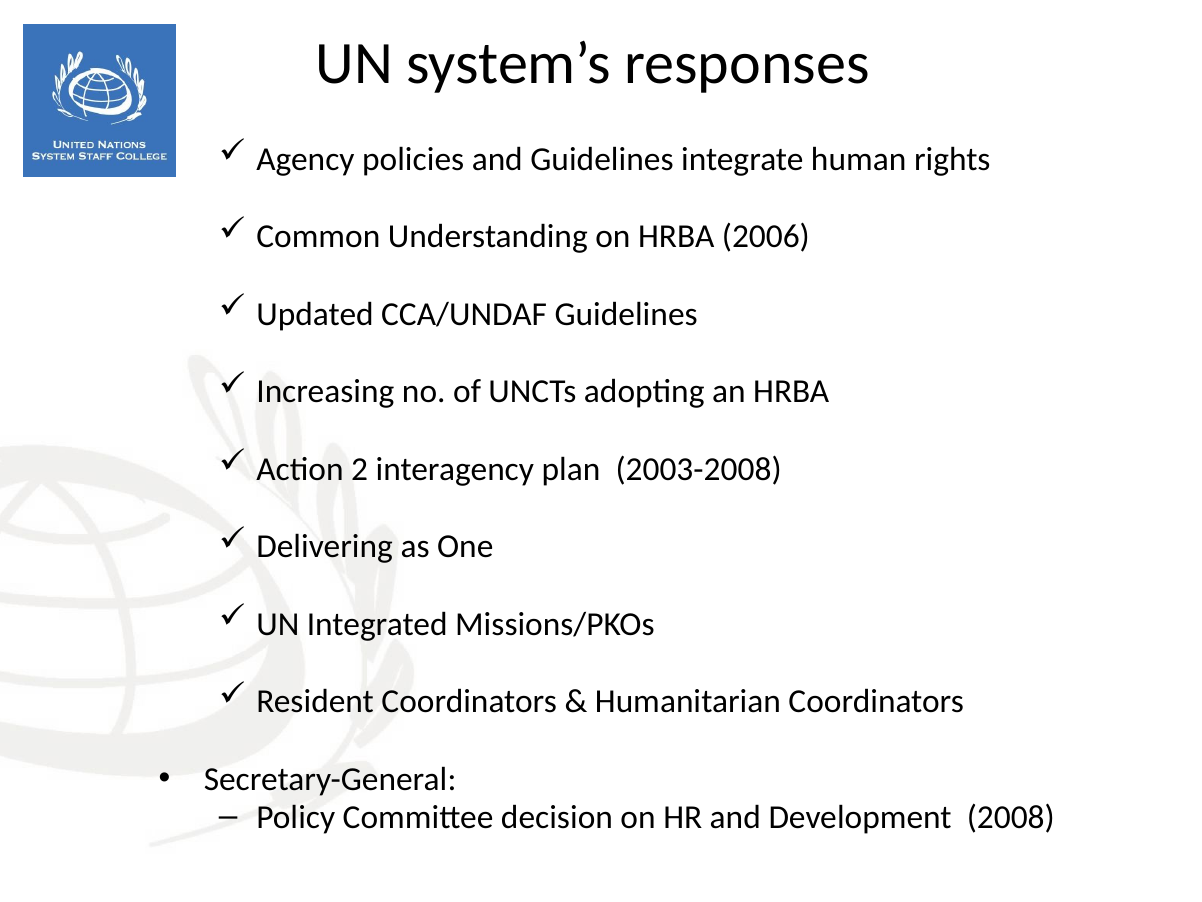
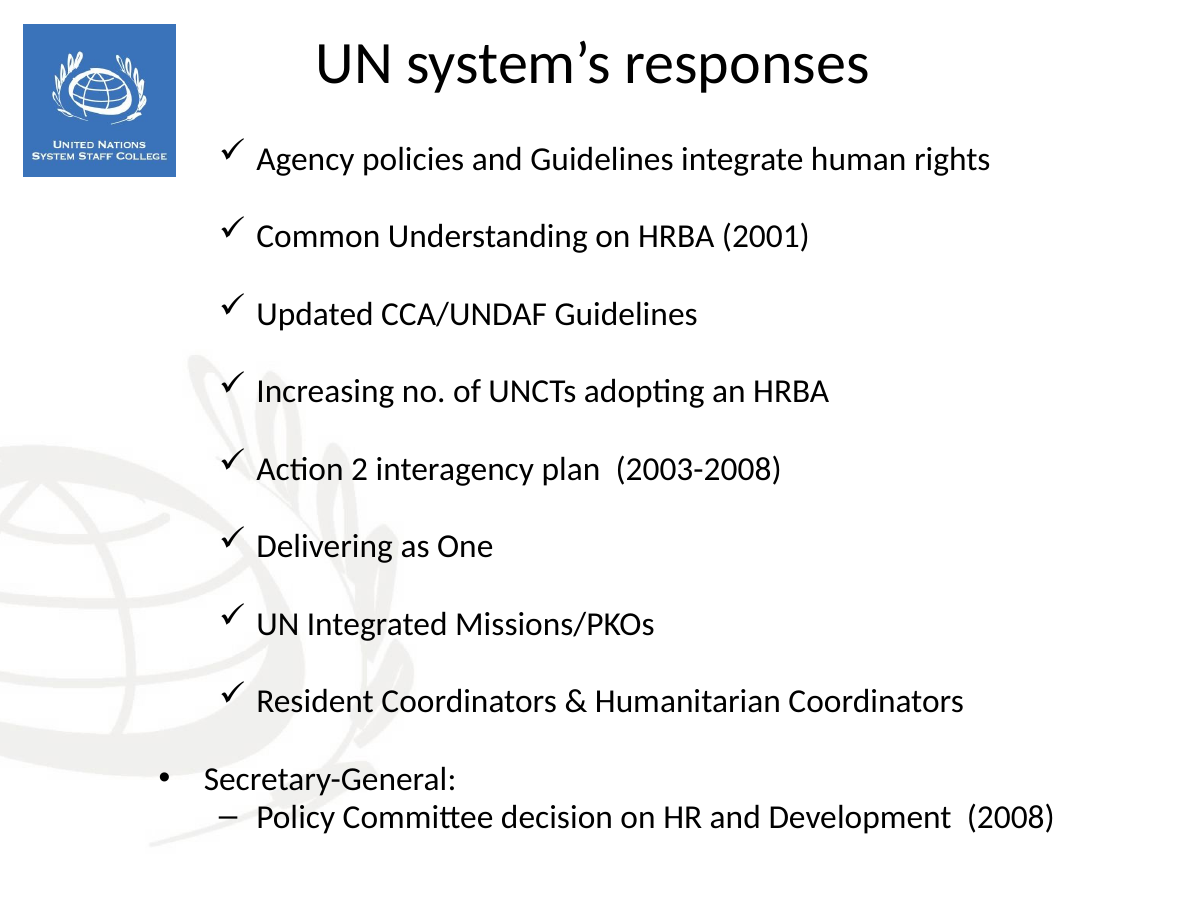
2006: 2006 -> 2001
